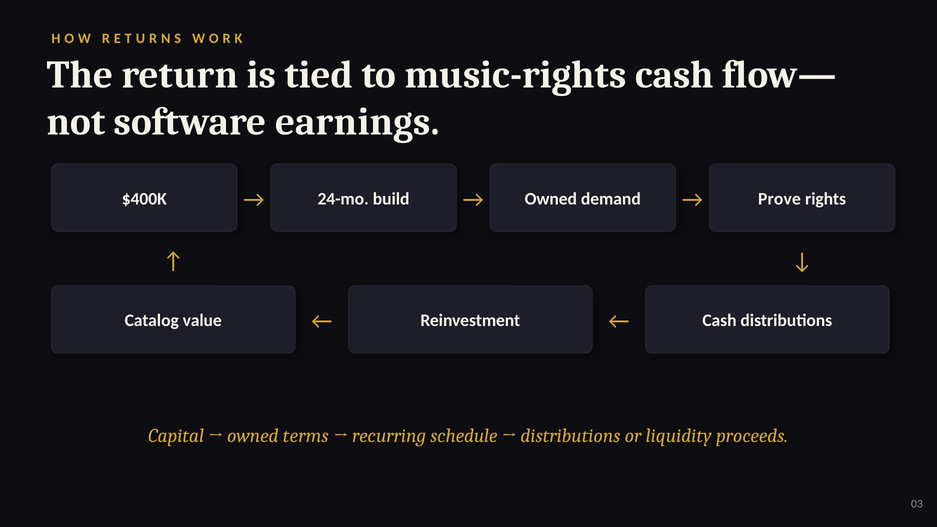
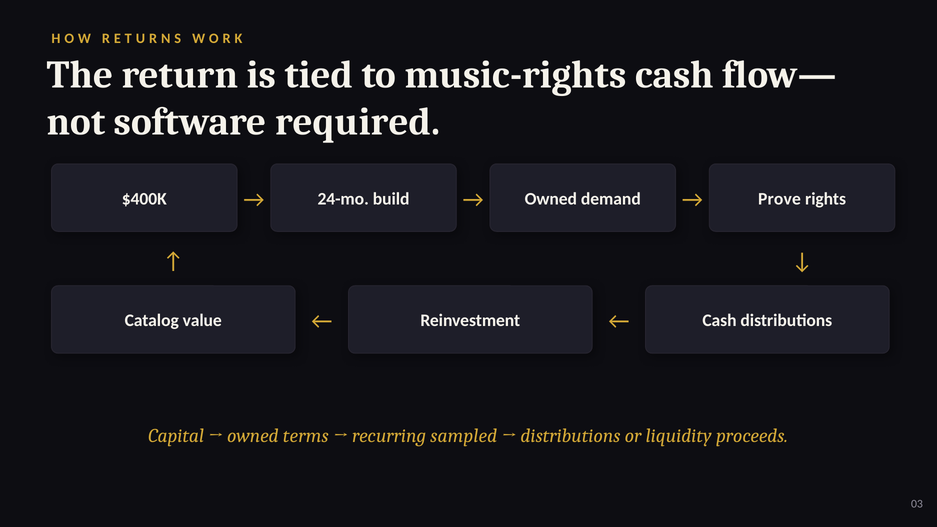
earnings: earnings -> required
schedule: schedule -> sampled
